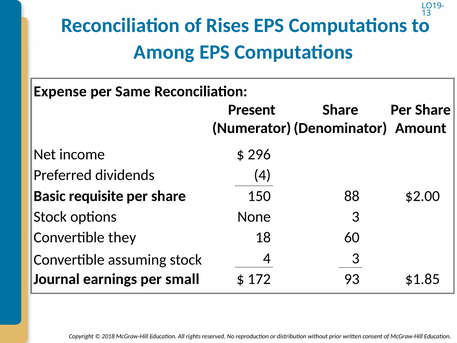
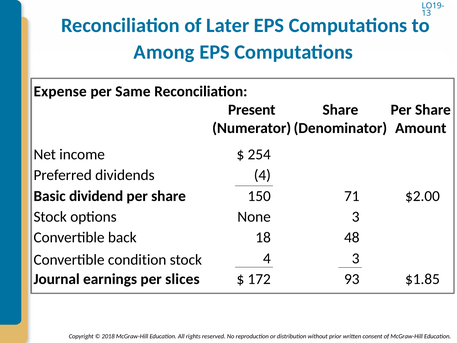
Rises: Rises -> Later
296: 296 -> 254
requisite: requisite -> dividend
88: 88 -> 71
they: they -> back
60: 60 -> 48
assuming: assuming -> condition
small: small -> slices
